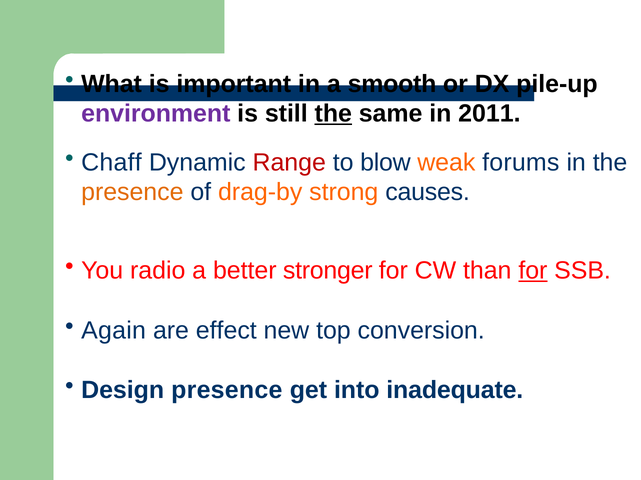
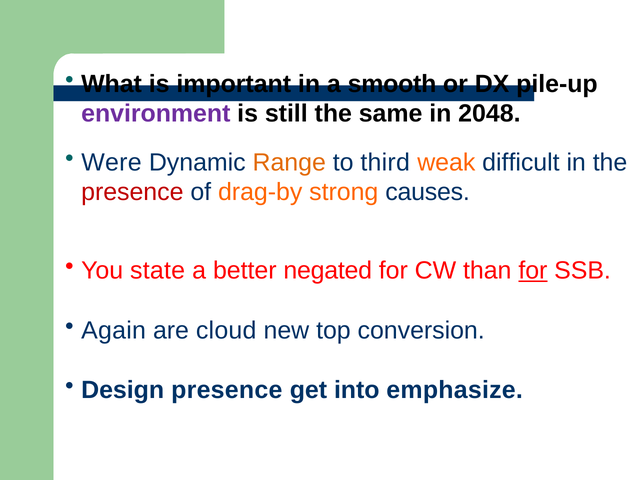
the at (333, 114) underline: present -> none
2011: 2011 -> 2048
Chaff: Chaff -> Were
Range colour: red -> orange
blow: blow -> third
forums: forums -> difficult
presence at (132, 193) colour: orange -> red
radio: radio -> state
stronger: stronger -> negated
effect: effect -> cloud
inadequate: inadequate -> emphasize
